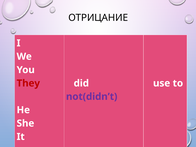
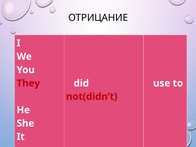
not(didn’t colour: purple -> red
